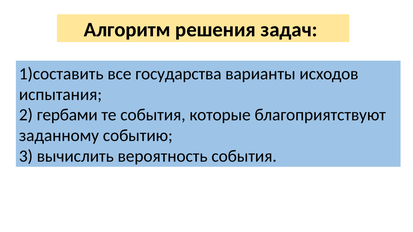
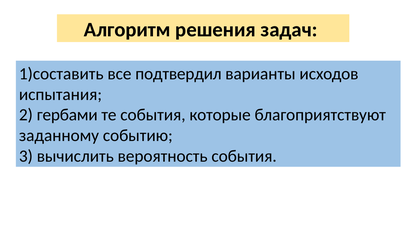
государства: государства -> подтвердил
